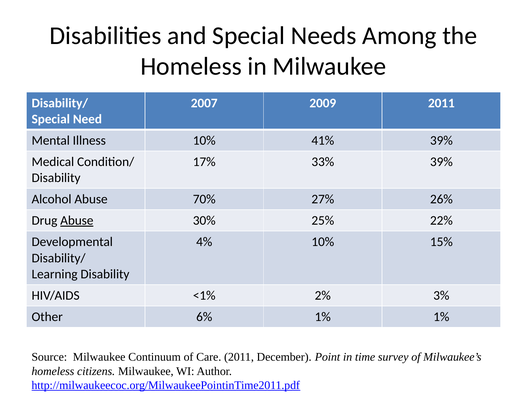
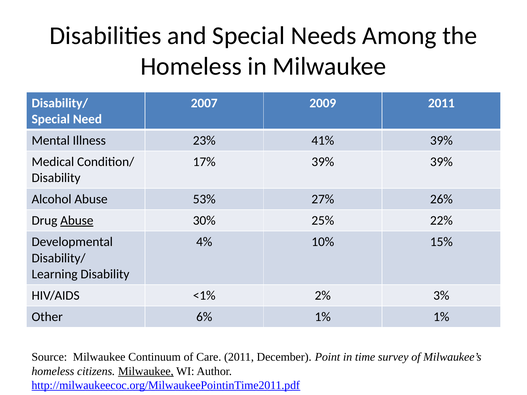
Illness 10%: 10% -> 23%
17% 33%: 33% -> 39%
70%: 70% -> 53%
Milwaukee at (146, 371) underline: none -> present
